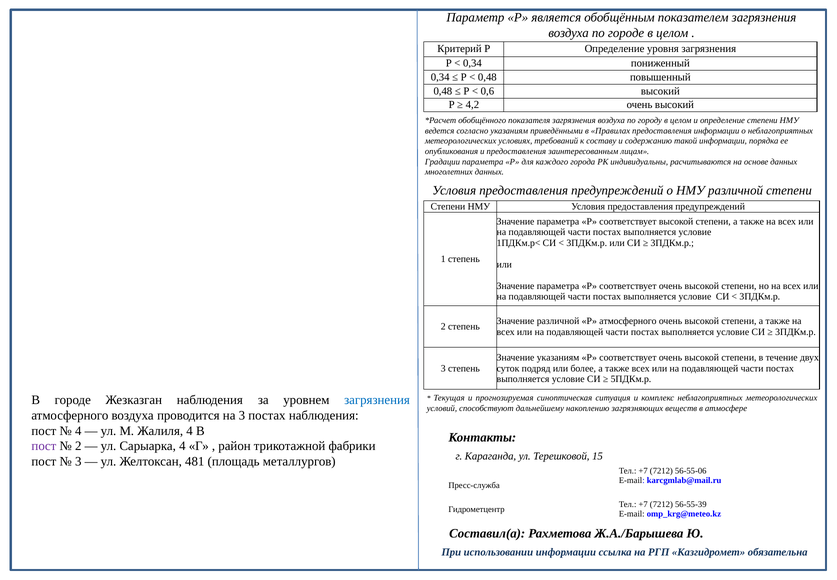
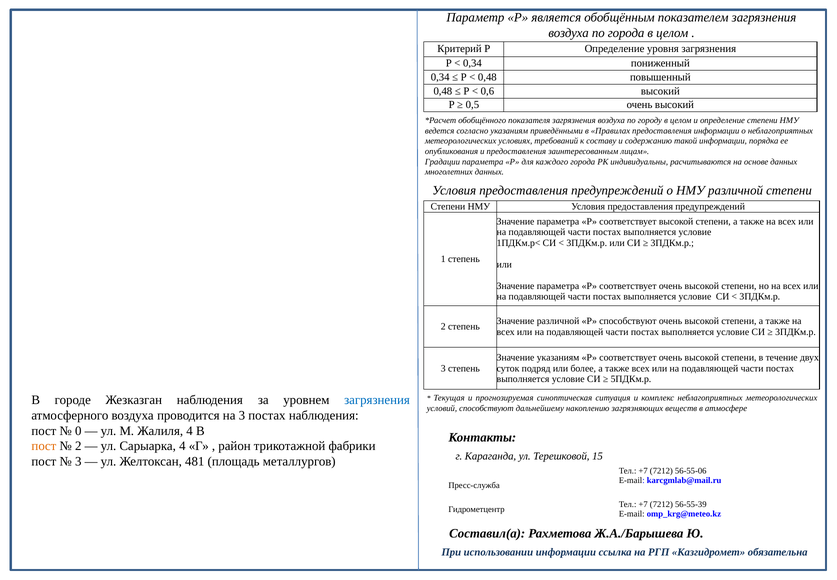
по городе: городе -> города
4,2: 4,2 -> 0,5
Р атмосферного: атмосферного -> способствуют
4 at (78, 430): 4 -> 0
пост at (44, 446) colour: purple -> orange
